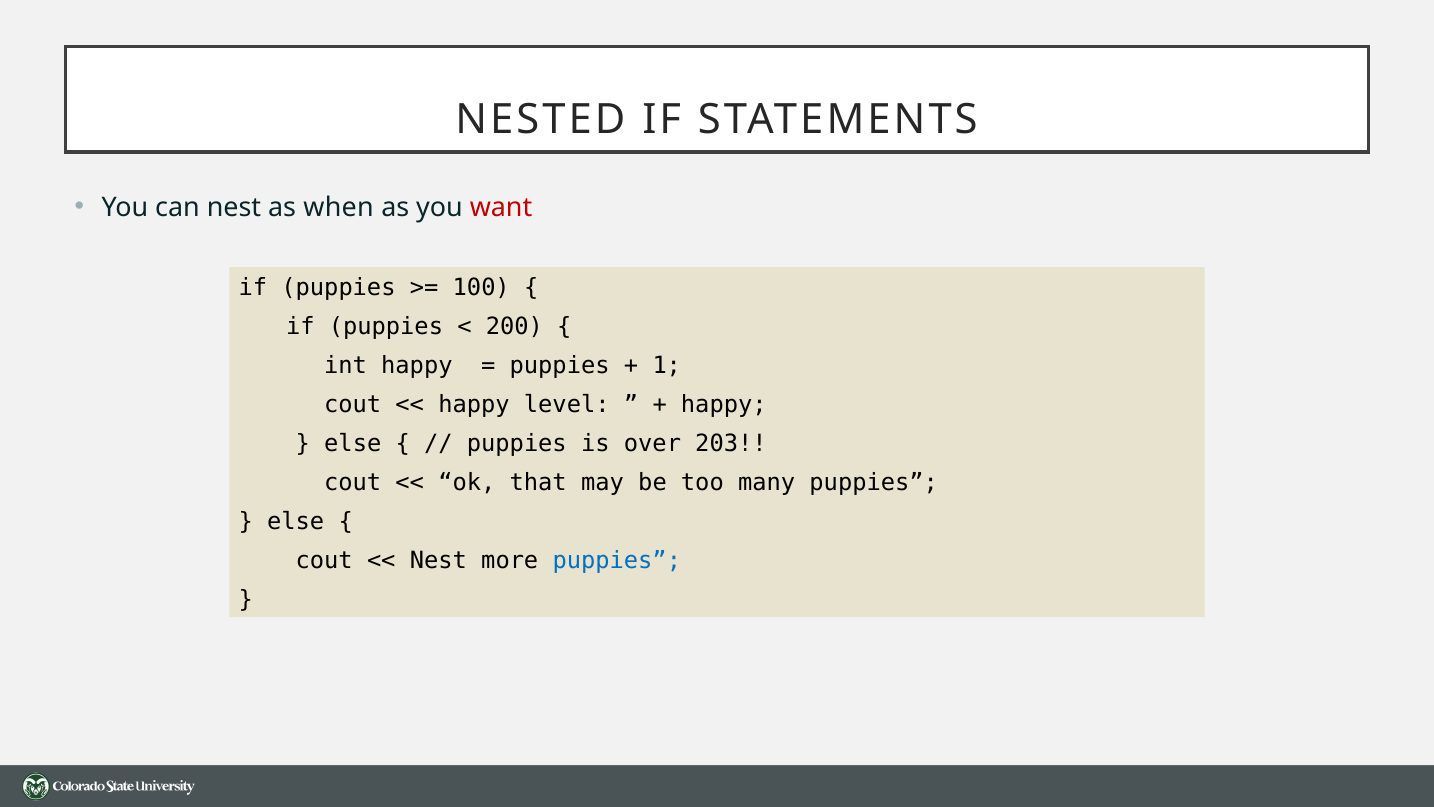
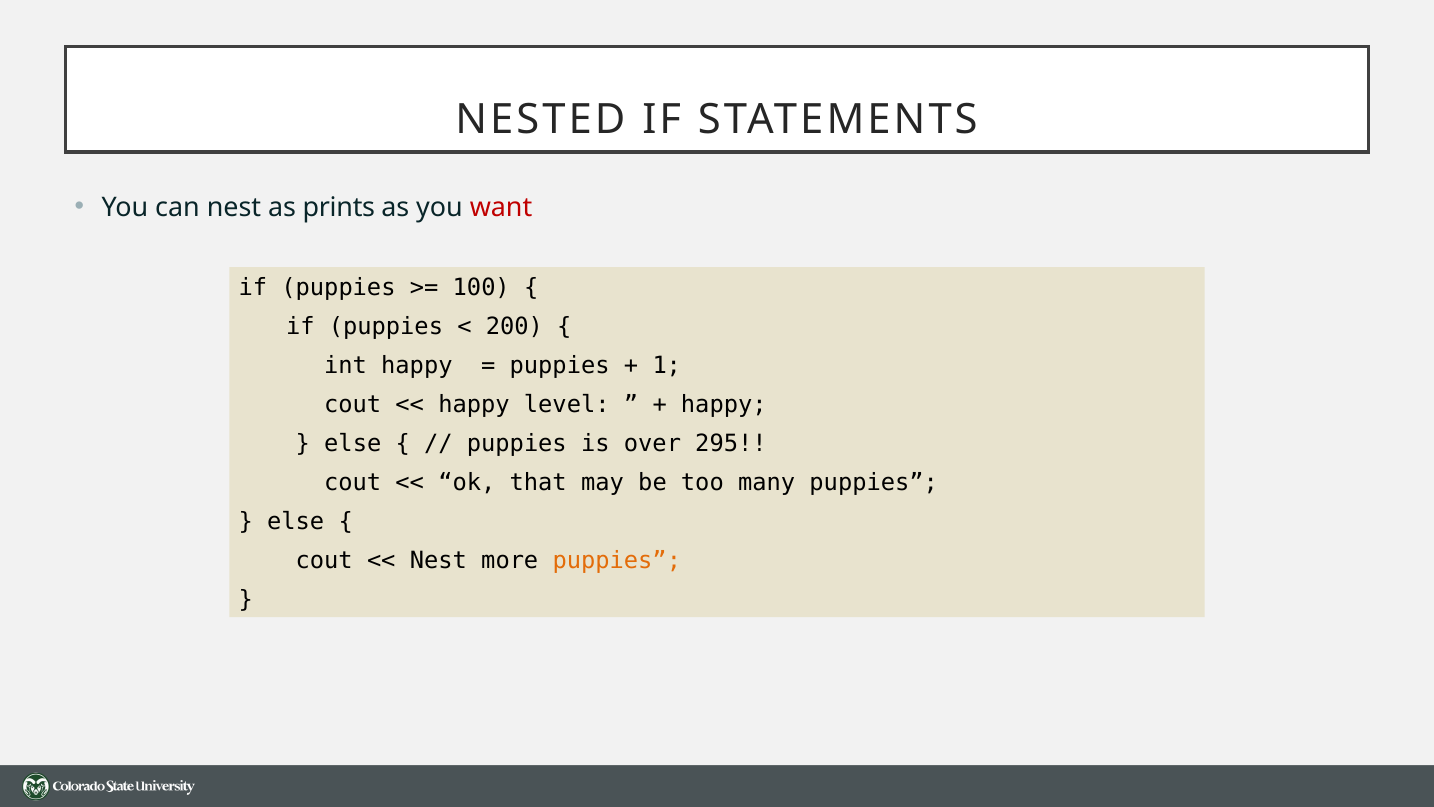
when: when -> prints
203: 203 -> 295
puppies at (617, 561) colour: blue -> orange
